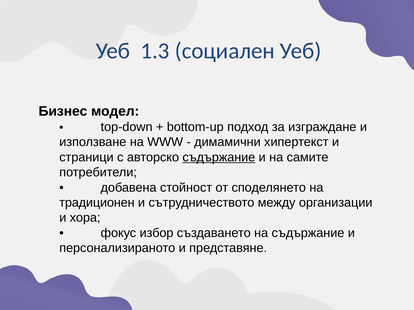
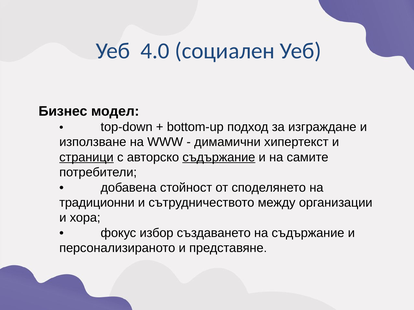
1.3: 1.3 -> 4.0
страници underline: none -> present
традиционен: традиционен -> традиционни
